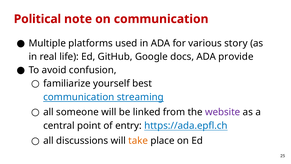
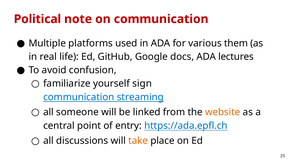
story: story -> them
provide: provide -> lectures
best: best -> sign
website colour: purple -> orange
